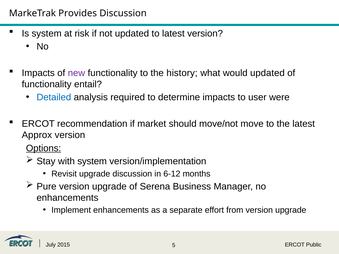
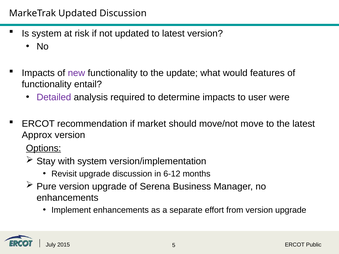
MarkeTrak Provides: Provides -> Updated
history: history -> update
would updated: updated -> features
Detailed colour: blue -> purple
